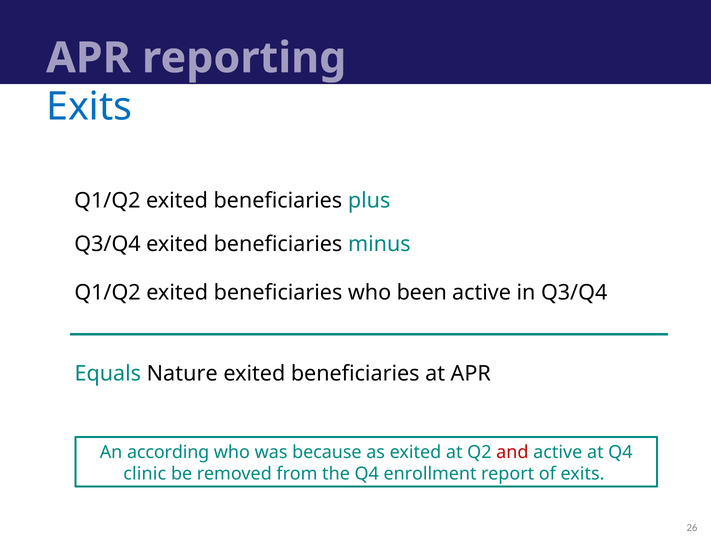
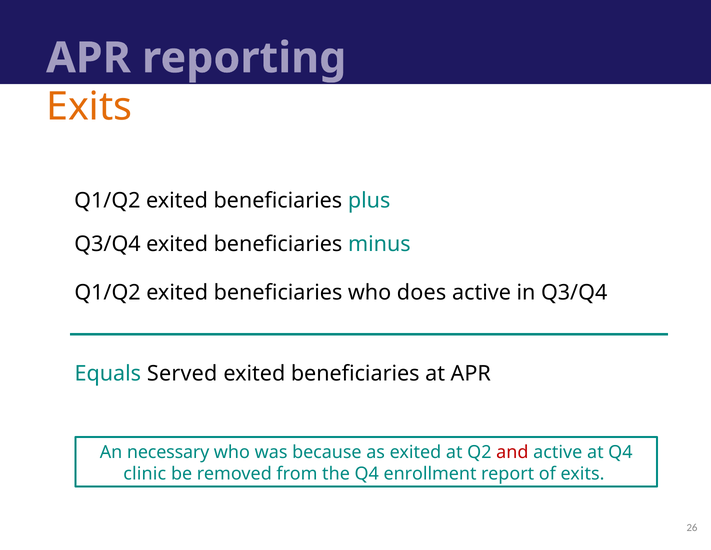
Exits at (89, 107) colour: blue -> orange
been: been -> does
Nature: Nature -> Served
according: according -> necessary
